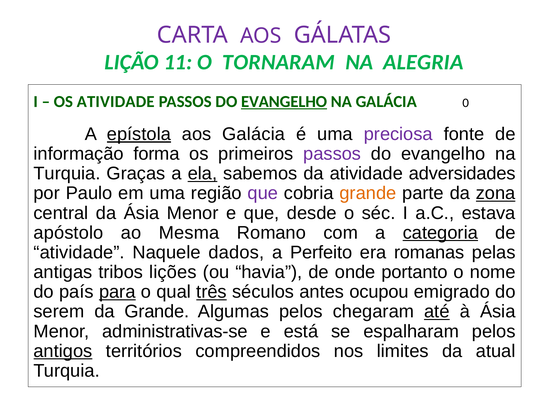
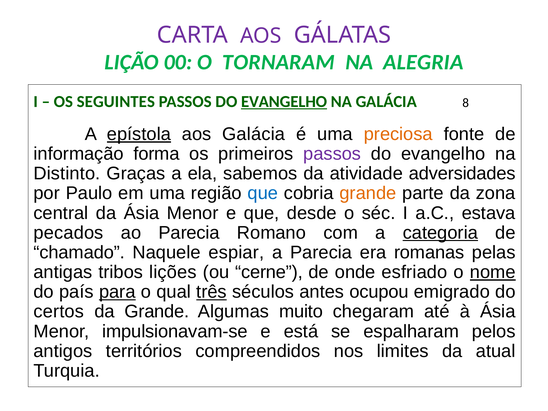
11: 11 -> 00
OS ATIVIDADE: ATIVIDADE -> SEGUINTES
0: 0 -> 8
preciosa colour: purple -> orange
Turquia at (67, 174): Turquia -> Distinto
ela underline: present -> none
que at (263, 193) colour: purple -> blue
zona underline: present -> none
apóstolo: apóstolo -> pecados
ao Mesma: Mesma -> Parecia
atividade at (79, 252): atividade -> chamado
dados: dados -> espiar
a Perfeito: Perfeito -> Parecia
havia: havia -> cerne
portanto: portanto -> esfriado
nome underline: none -> present
serem: serem -> certos
Algumas pelos: pelos -> muito
até underline: present -> none
administrativas-se: administrativas-se -> impulsionavam-se
antigos underline: present -> none
